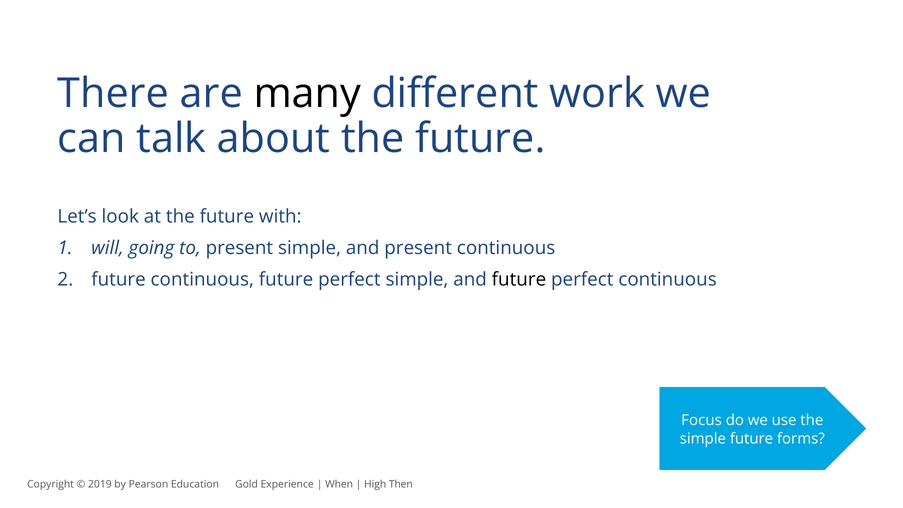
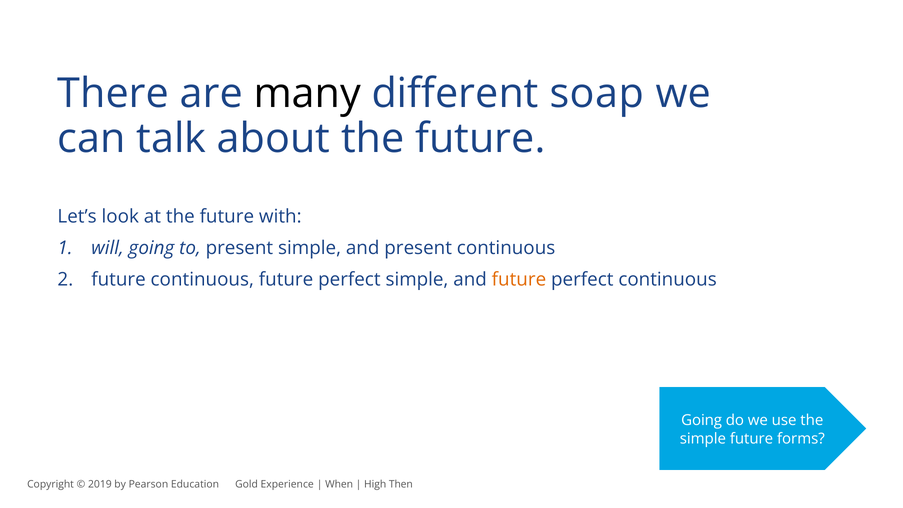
work: work -> soap
future at (519, 280) colour: black -> orange
Focus at (702, 420): Focus -> Going
